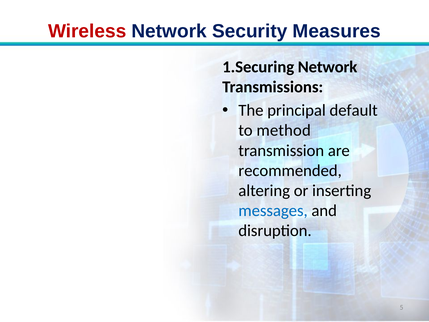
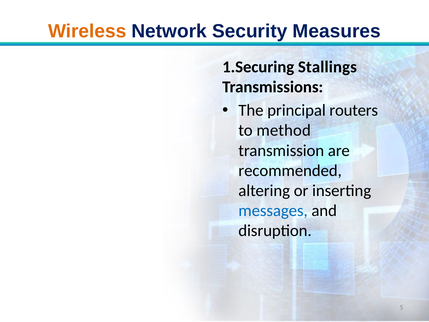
Wireless colour: red -> orange
1.Securing Network: Network -> Stallings
default: default -> routers
